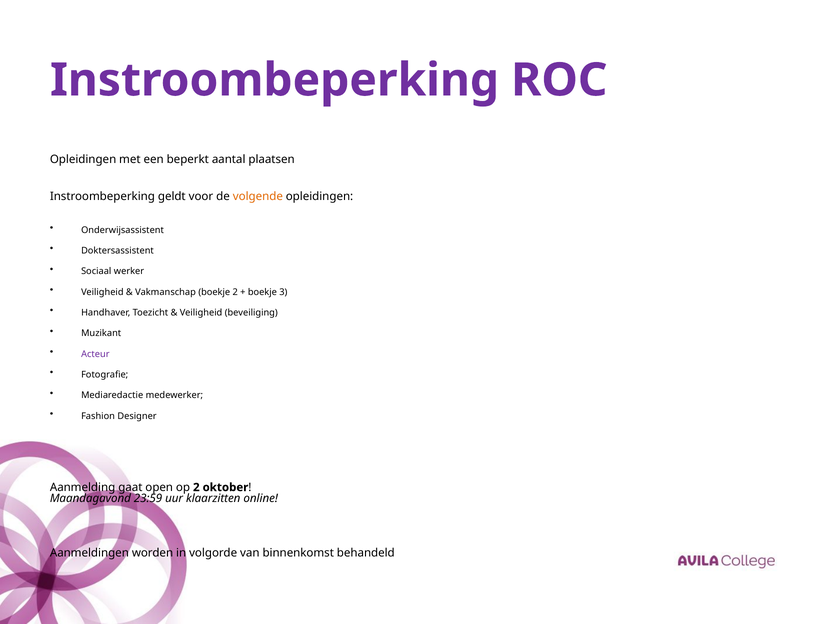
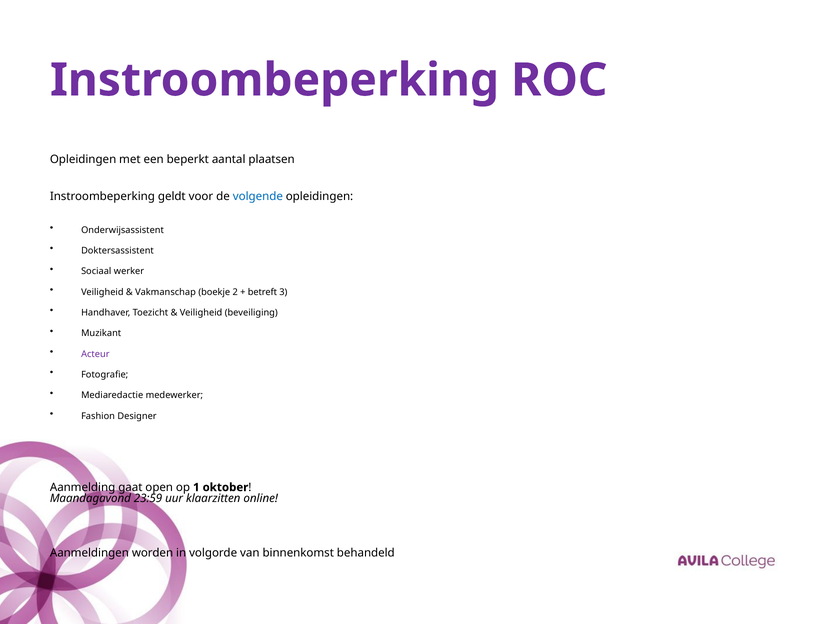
volgende colour: orange -> blue
boekje at (262, 292): boekje -> betreft
op 2: 2 -> 1
